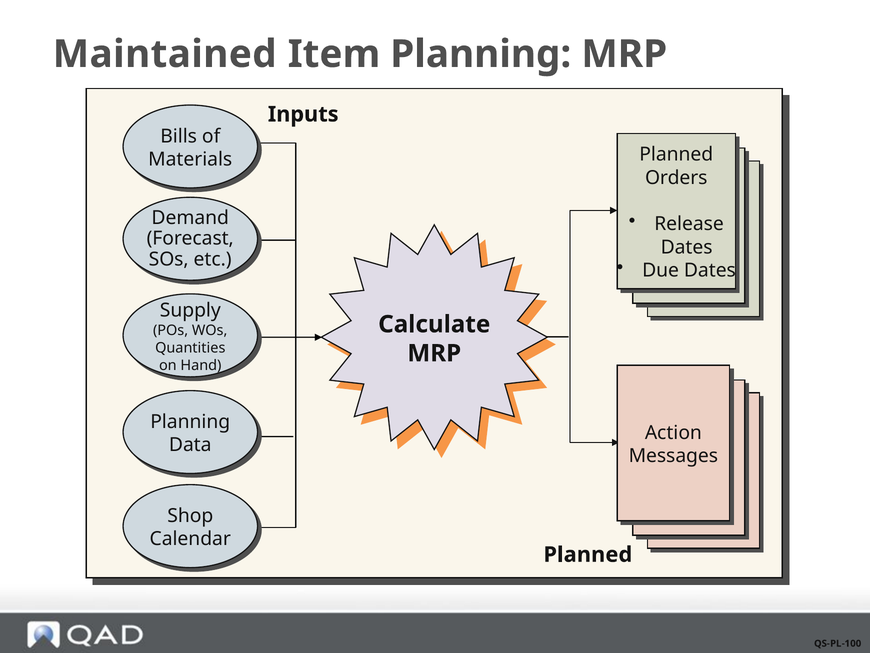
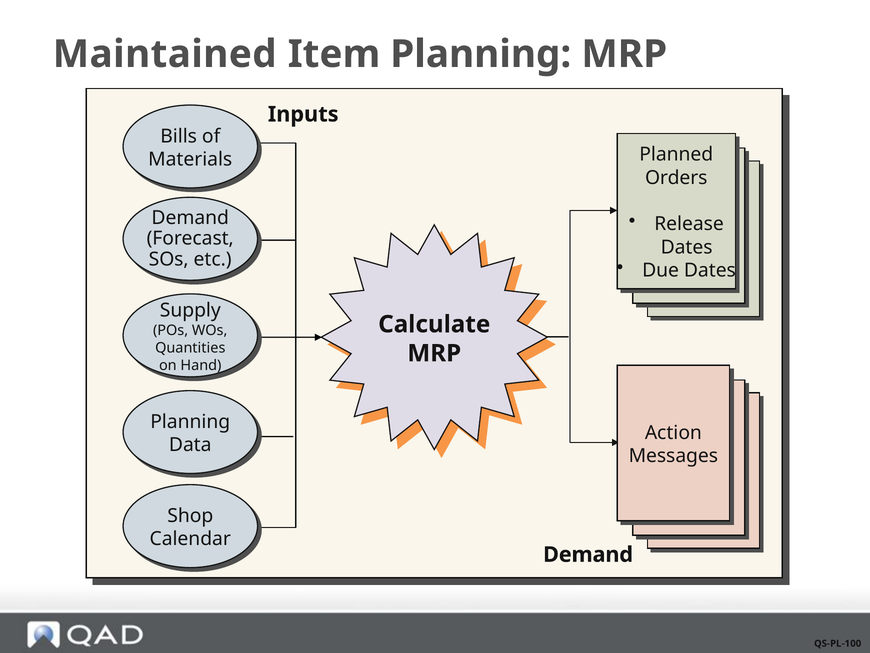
Planned at (588, 554): Planned -> Demand
